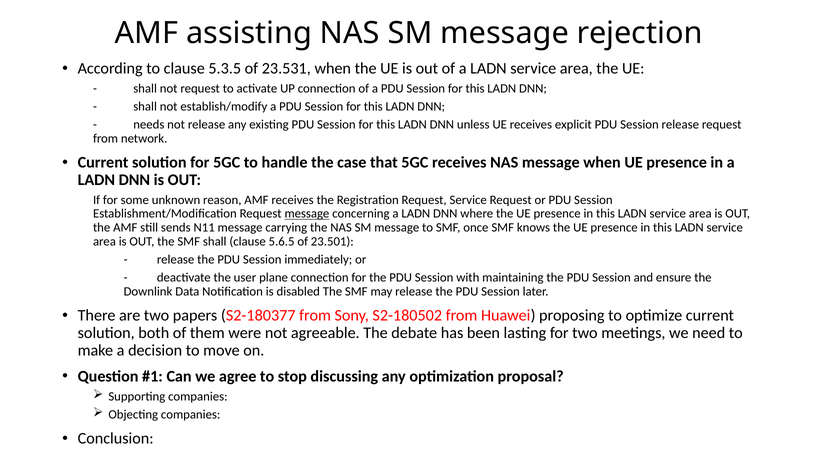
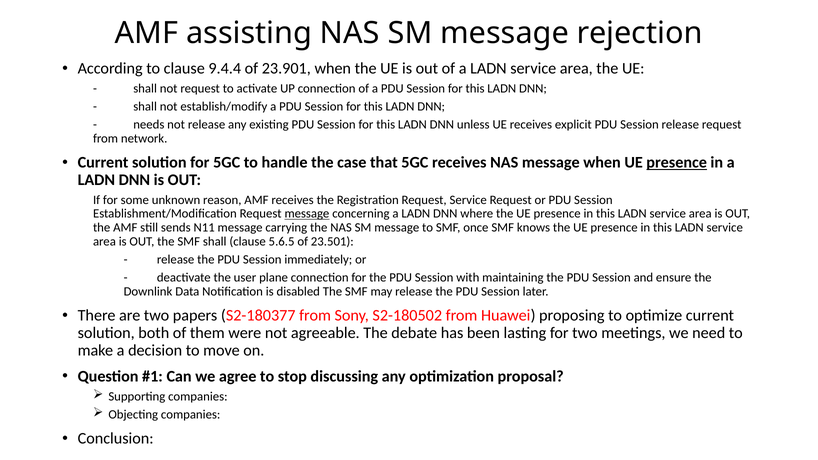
5.3.5: 5.3.5 -> 9.4.4
23.531: 23.531 -> 23.901
presence at (677, 163) underline: none -> present
